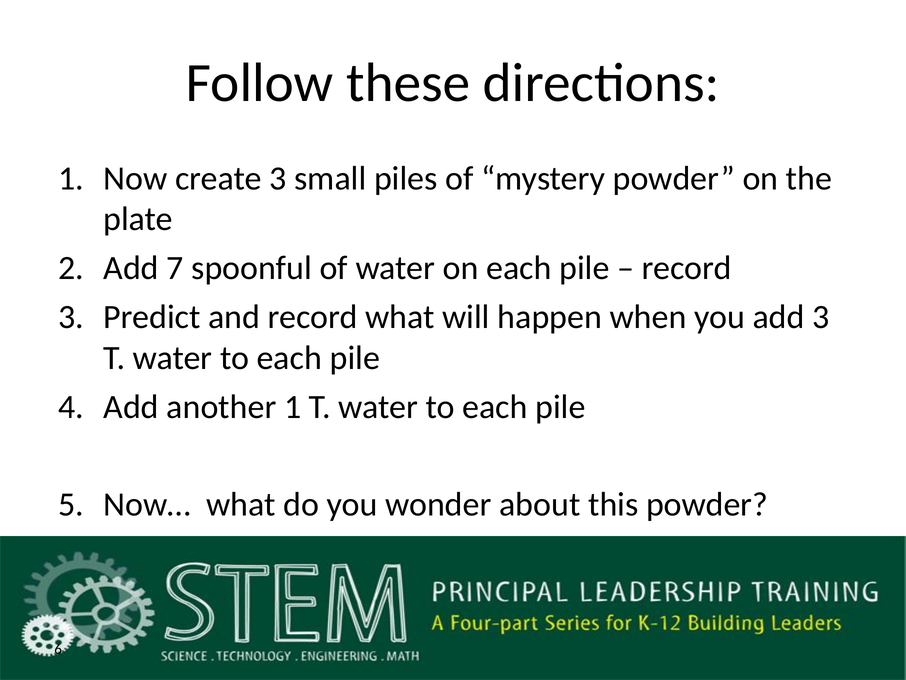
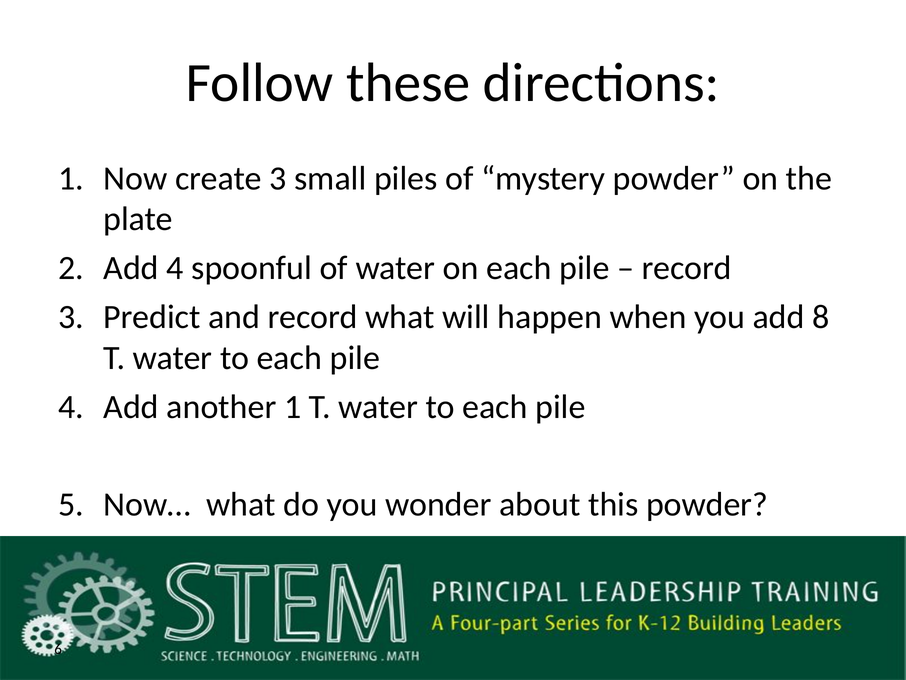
Add 7: 7 -> 4
add 3: 3 -> 8
